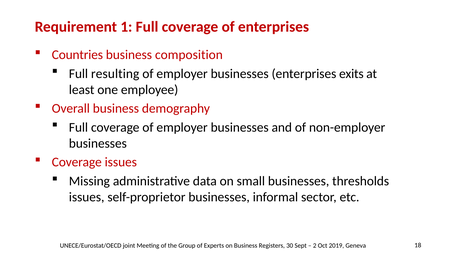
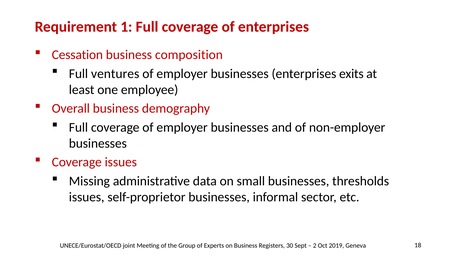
Countries: Countries -> Cessation
resulting: resulting -> ventures
